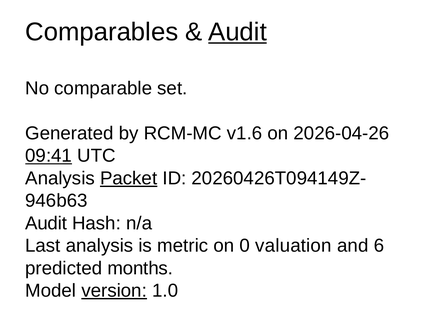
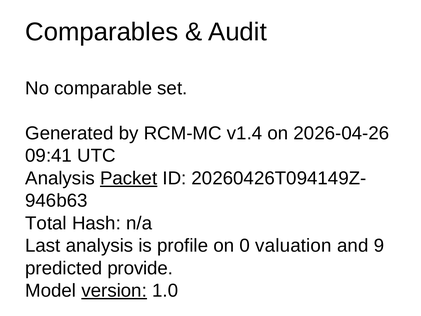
Audit at (238, 32) underline: present -> none
v1.6: v1.6 -> v1.4
09:41 underline: present -> none
Audit at (46, 223): Audit -> Total
metric: metric -> profile
6: 6 -> 9
months: months -> provide
